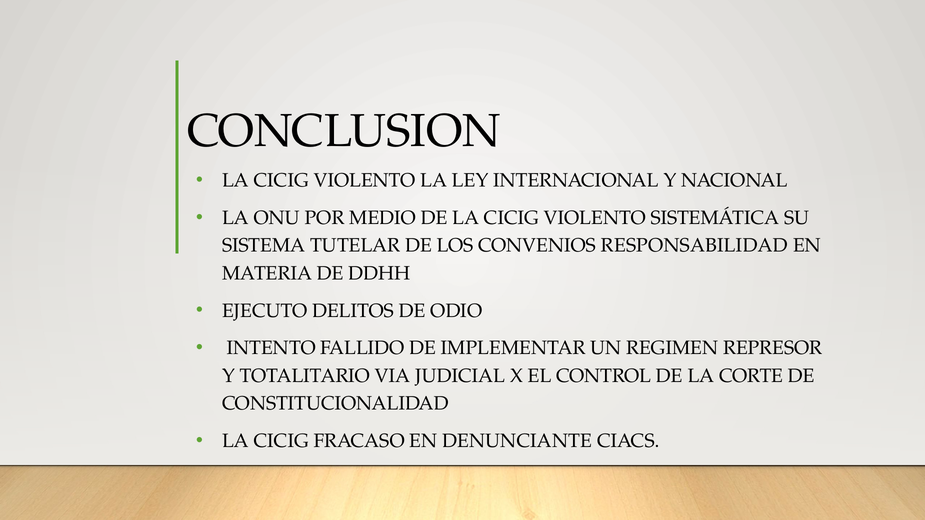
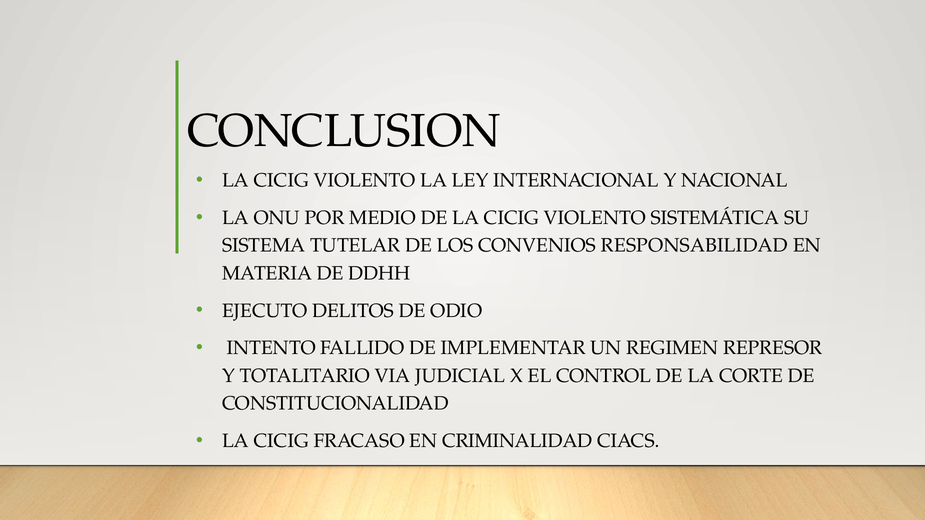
DENUNCIANTE: DENUNCIANTE -> CRIMINALIDAD
